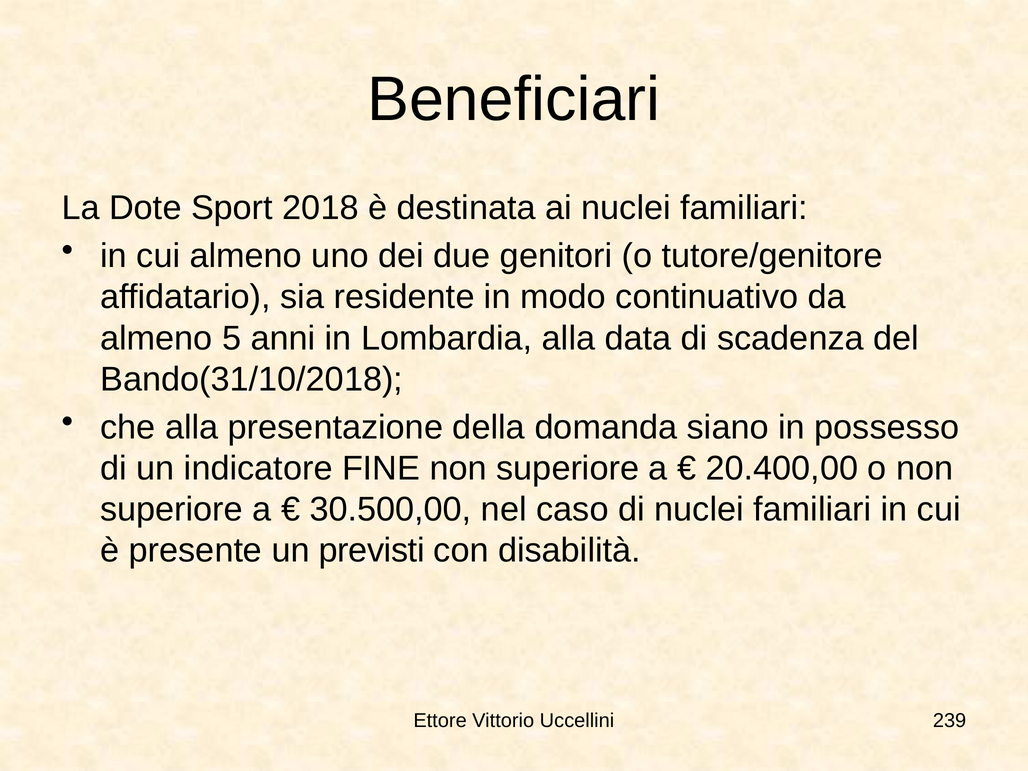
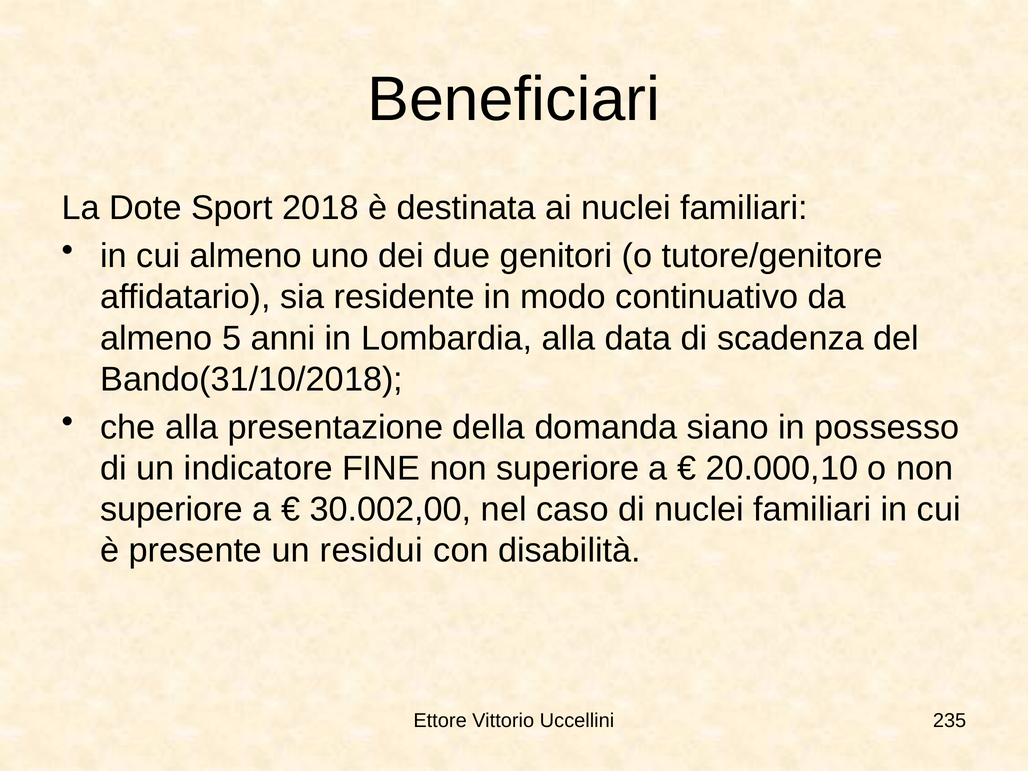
20.400,00: 20.400,00 -> 20.000,10
30.500,00: 30.500,00 -> 30.002,00
previsti: previsti -> residui
239: 239 -> 235
